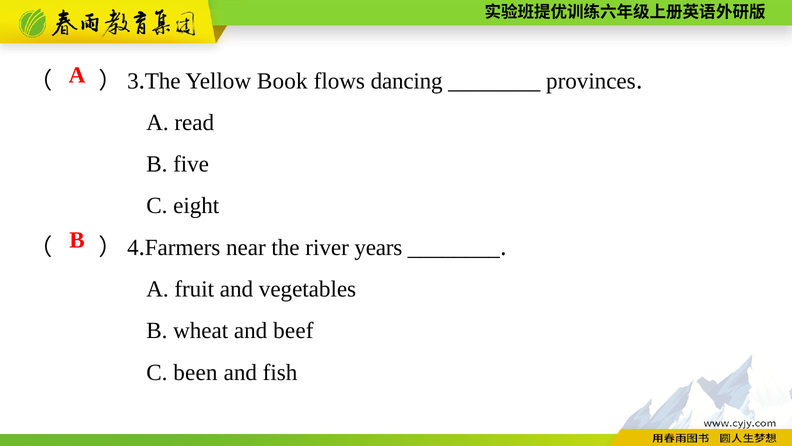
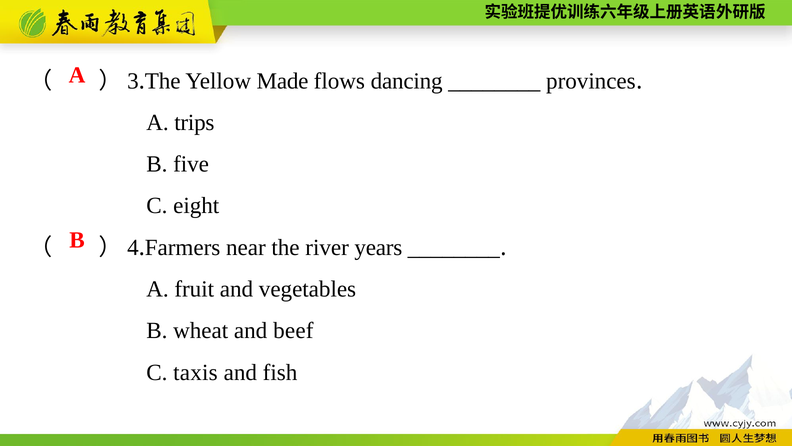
Book: Book -> Made
read: read -> trips
been: been -> taxis
